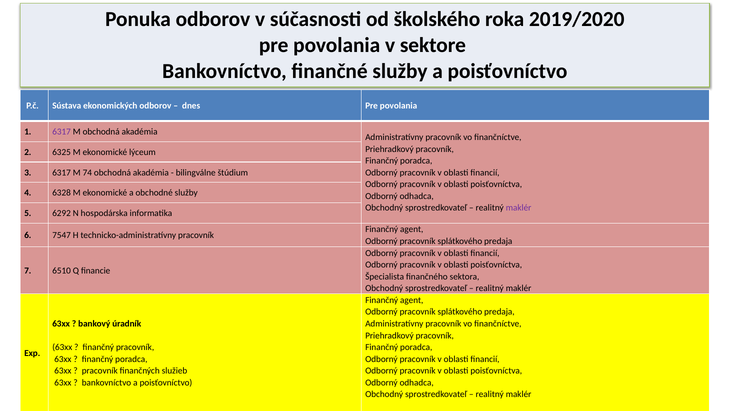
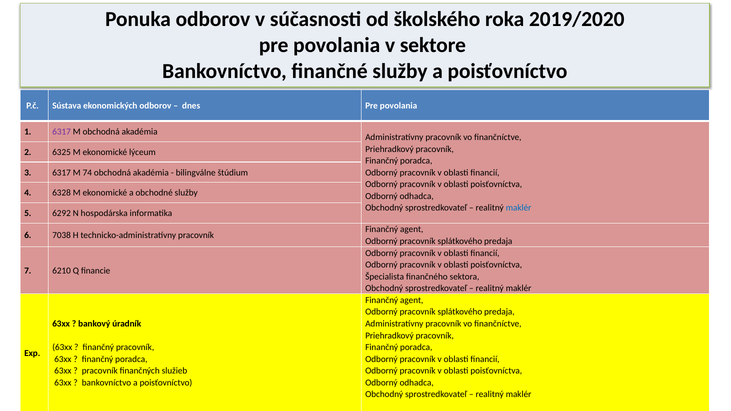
maklér at (519, 208) colour: purple -> blue
7547: 7547 -> 7038
6510: 6510 -> 6210
